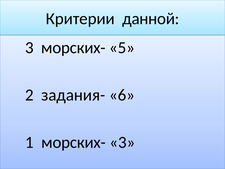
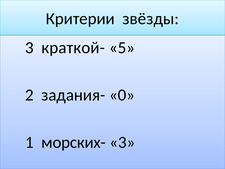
данной: данной -> звёзды
3 морских-: морских- -> краткой-
6: 6 -> 0
